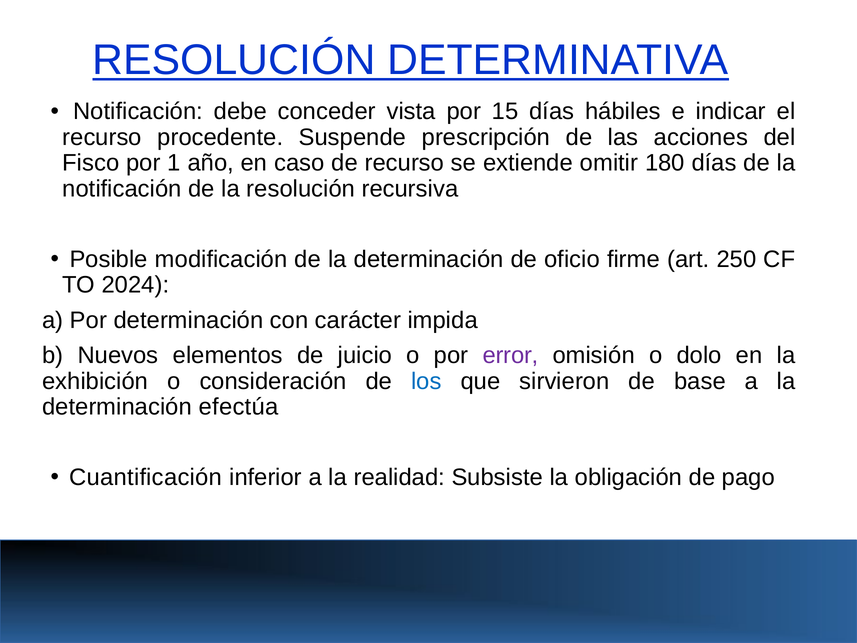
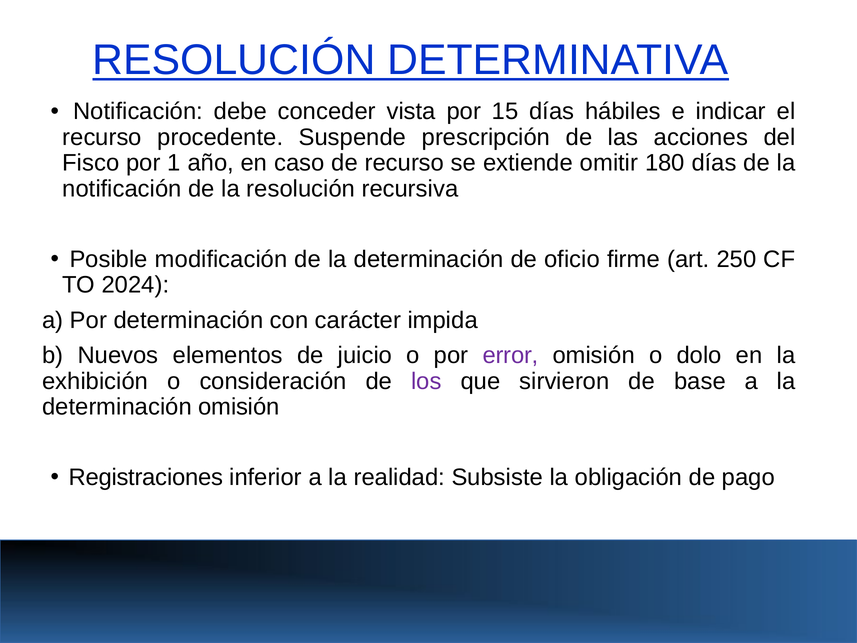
los colour: blue -> purple
determinación efectúa: efectúa -> omisión
Cuantificación: Cuantificación -> Registraciones
